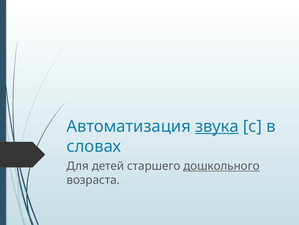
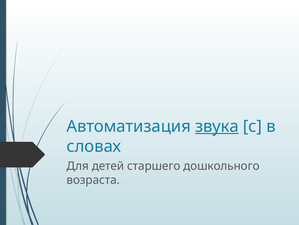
дошкольного underline: present -> none
